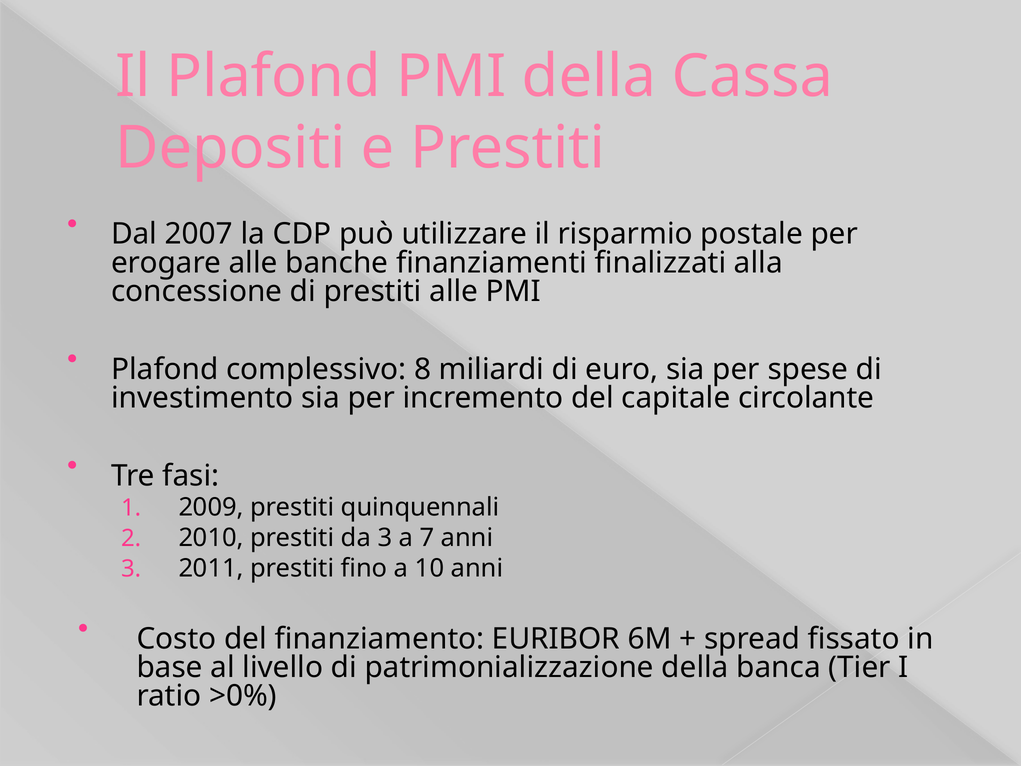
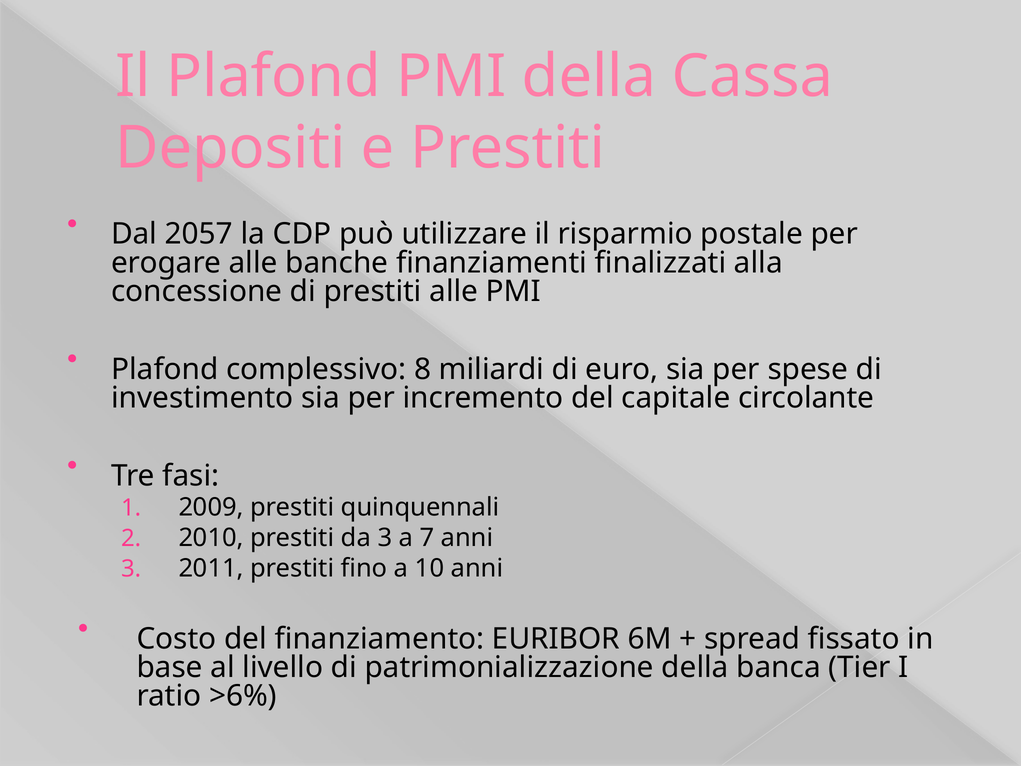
2007: 2007 -> 2057
>0%: >0% -> >6%
